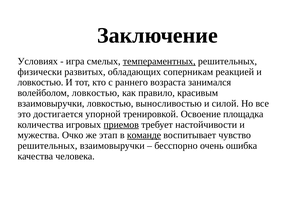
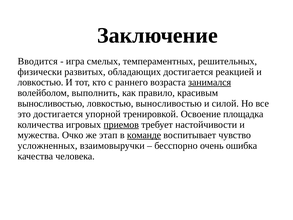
Условиях: Условиях -> Вводится
темпераментных underline: present -> none
обладающих соперникам: соперникам -> достигается
занимался underline: none -> present
волейболом ловкостью: ловкостью -> выполнить
взаимовыручки at (51, 103): взаимовыручки -> выносливостью
решительных at (47, 146): решительных -> усложненных
